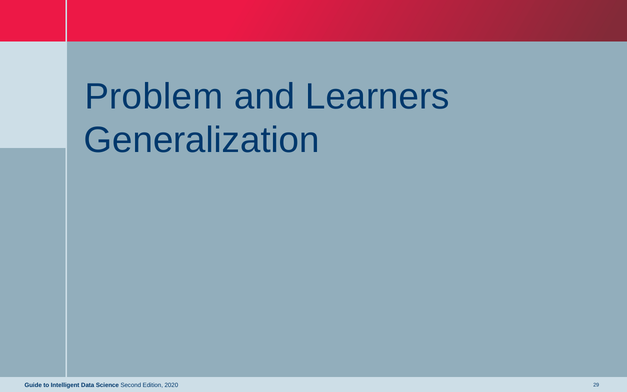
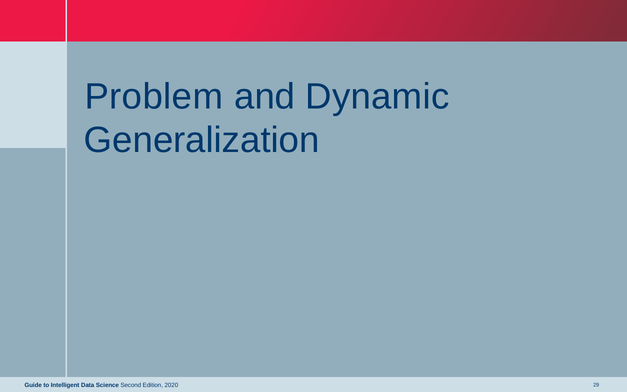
Learners: Learners -> Dynamic
